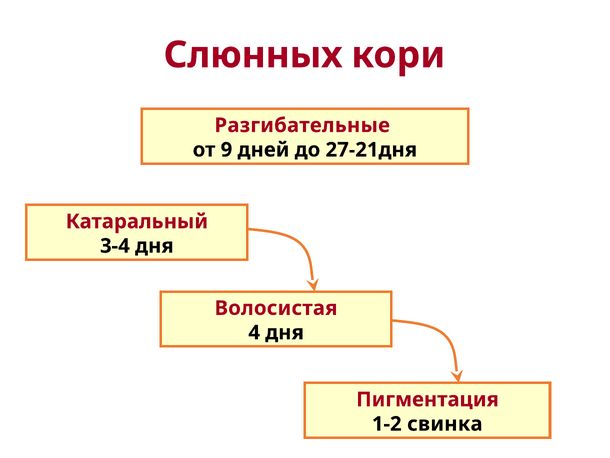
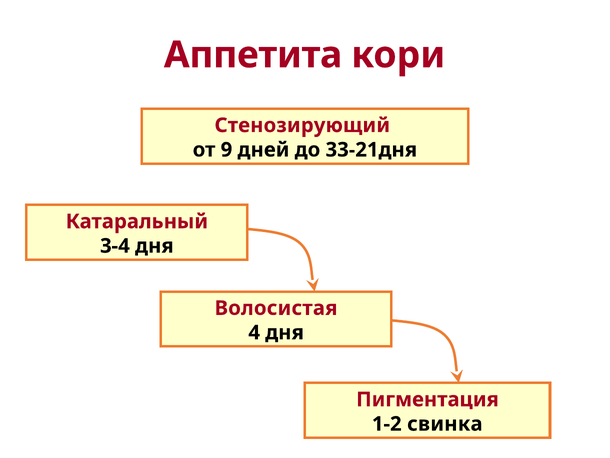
Слюнных: Слюнных -> Аппетита
Разгибательные: Разгибательные -> Стенозирующий
27-21дня: 27-21дня -> 33-21дня
